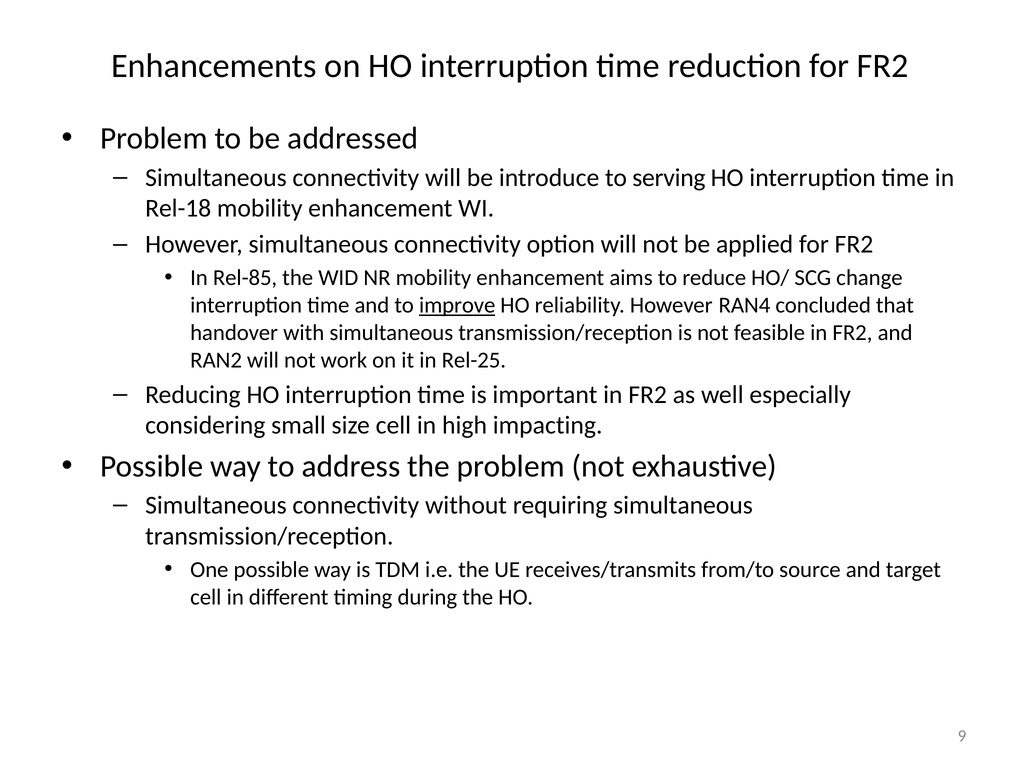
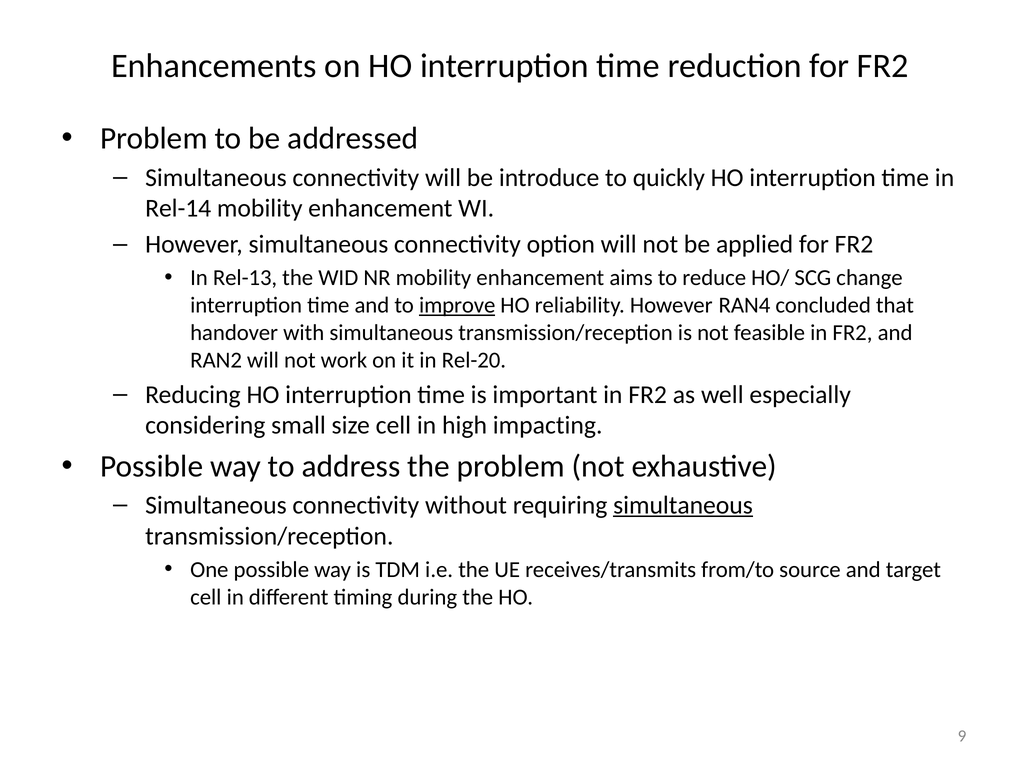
serving: serving -> quickly
Rel-18: Rel-18 -> Rel-14
Rel-85: Rel-85 -> Rel-13
Rel-25: Rel-25 -> Rel-20
simultaneous at (683, 505) underline: none -> present
